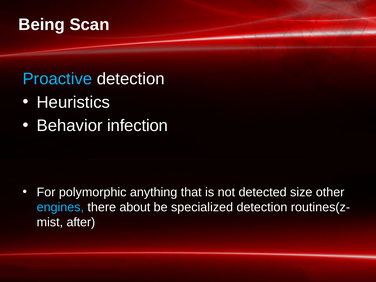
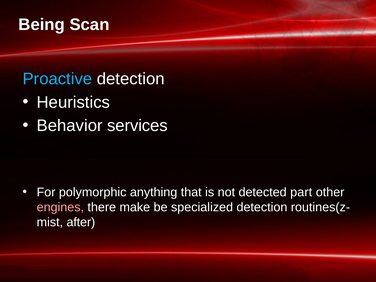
infection: infection -> services
size: size -> part
engines colour: light blue -> pink
about: about -> make
